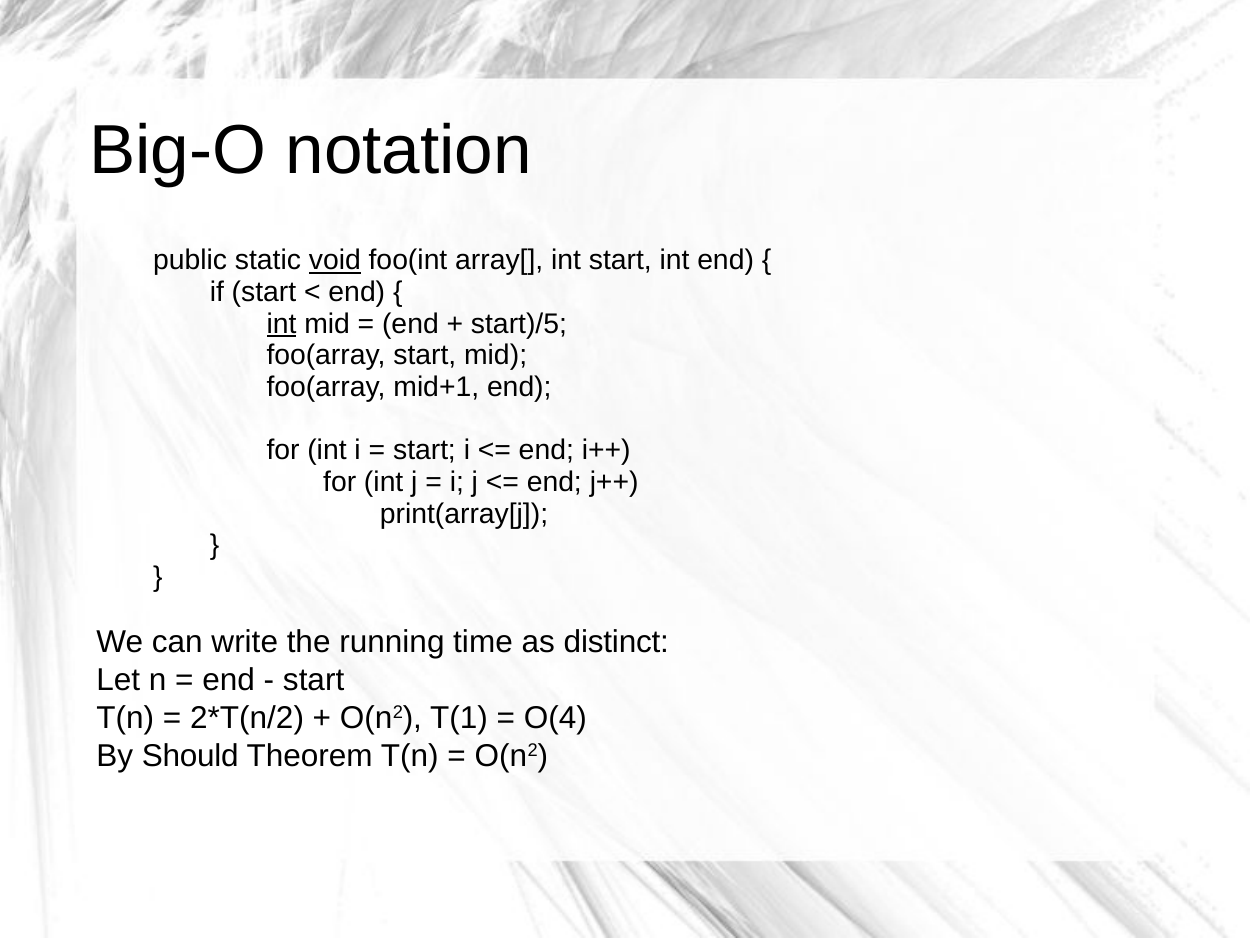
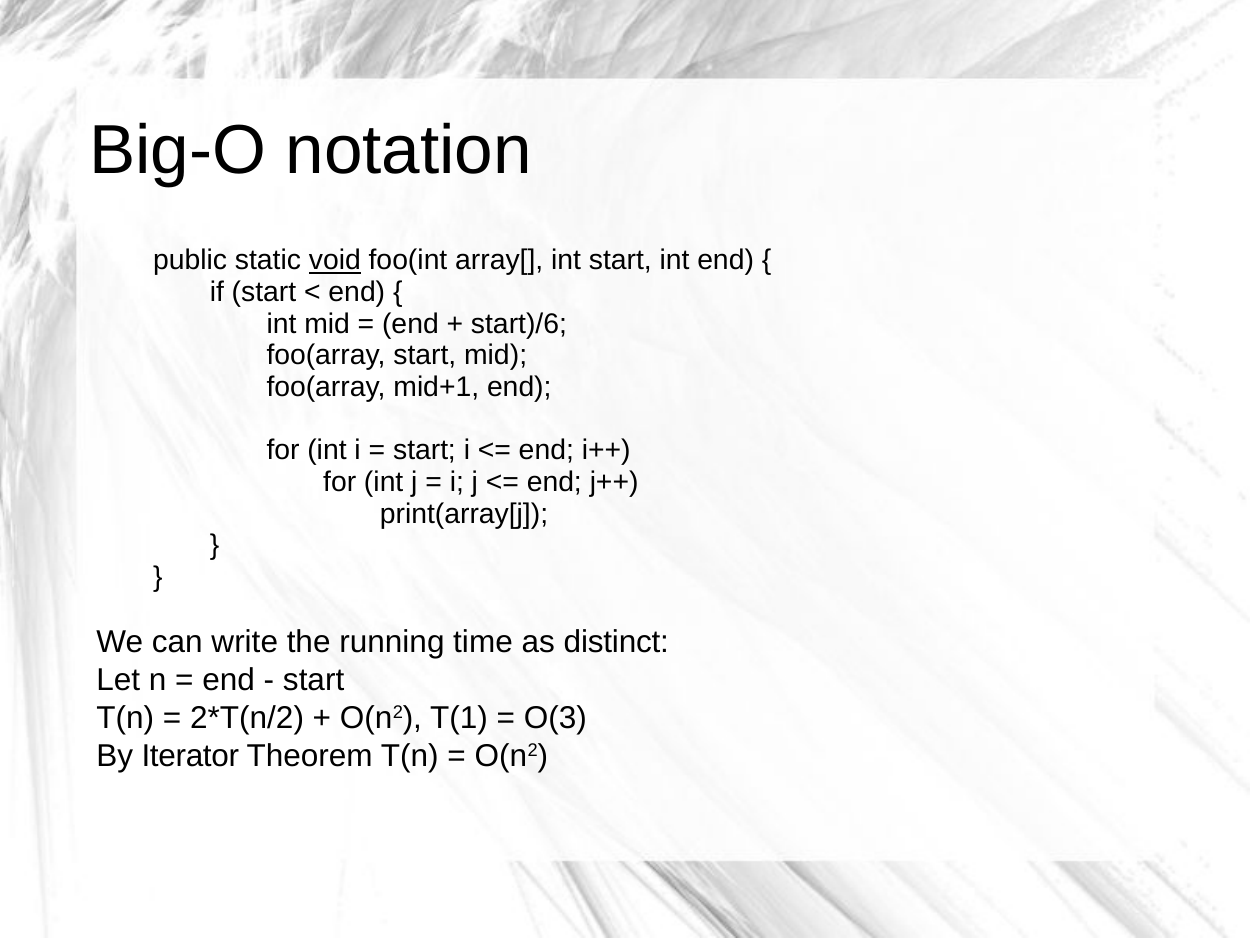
int at (281, 324) underline: present -> none
start)/5: start)/5 -> start)/6
O(4: O(4 -> O(3
Should: Should -> Iterator
